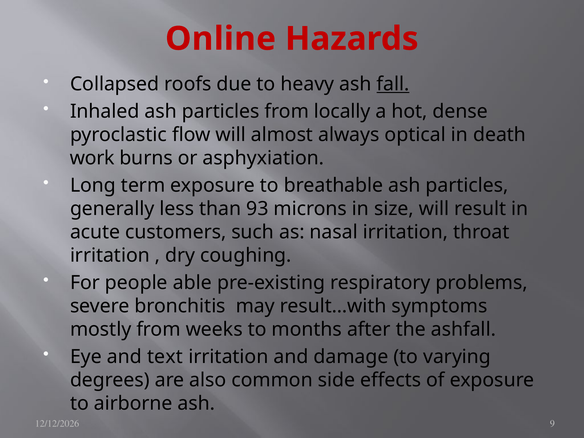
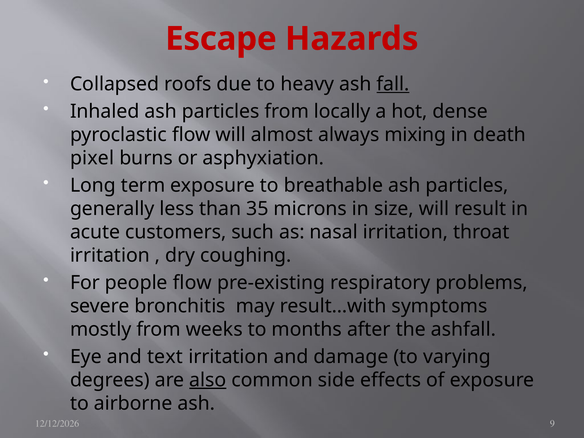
Online: Online -> Escape
optical: optical -> mixing
work: work -> pixel
93: 93 -> 35
people able: able -> flow
also underline: none -> present
